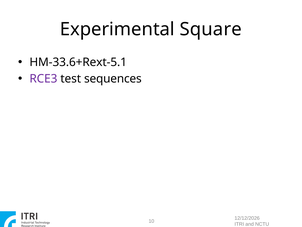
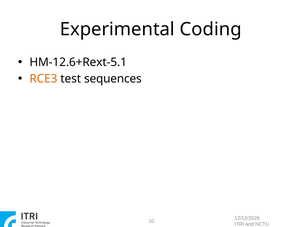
Square: Square -> Coding
HM-33.6+Rext-5.1: HM-33.6+Rext-5.1 -> HM-12.6+Rext-5.1
RCE3 colour: purple -> orange
